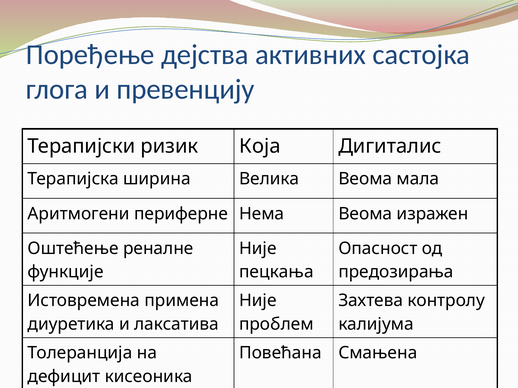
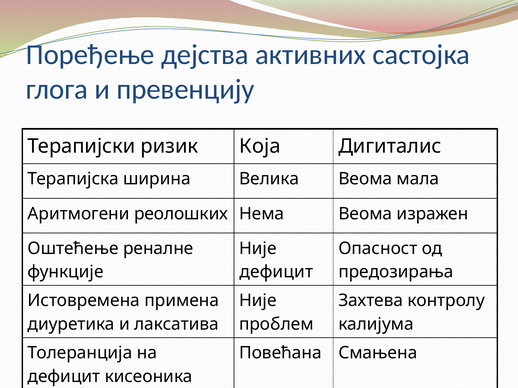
периферне: периферне -> реолошких
пецкања at (276, 272): пецкања -> дефицит
